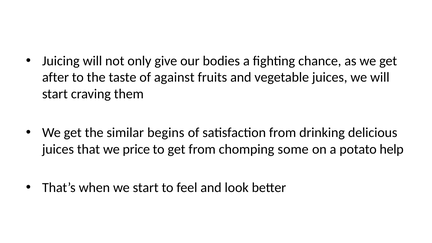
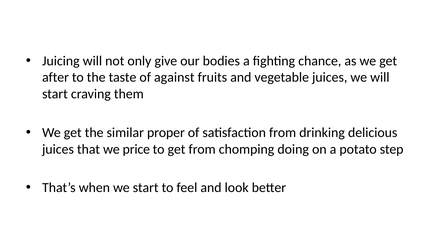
begins: begins -> proper
some: some -> doing
help: help -> step
